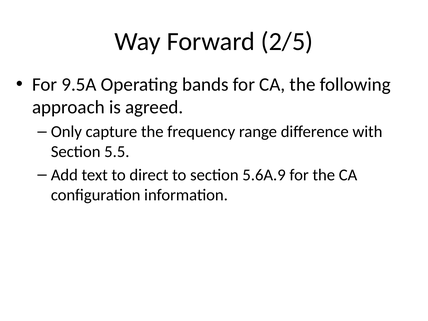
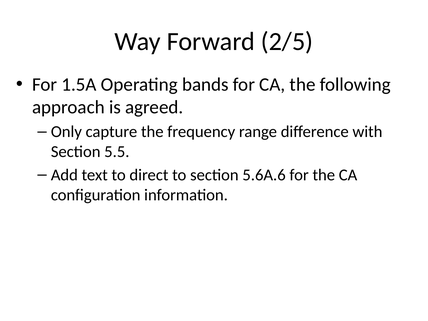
9.5A: 9.5A -> 1.5A
5.6A.9: 5.6A.9 -> 5.6A.6
